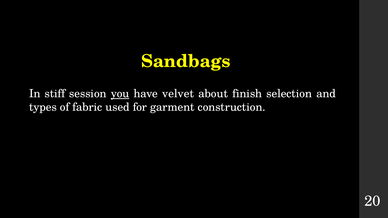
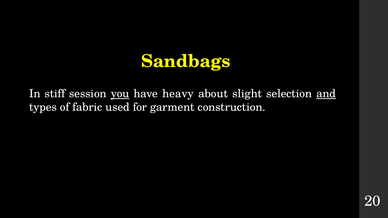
velvet: velvet -> heavy
finish: finish -> slight
and underline: none -> present
